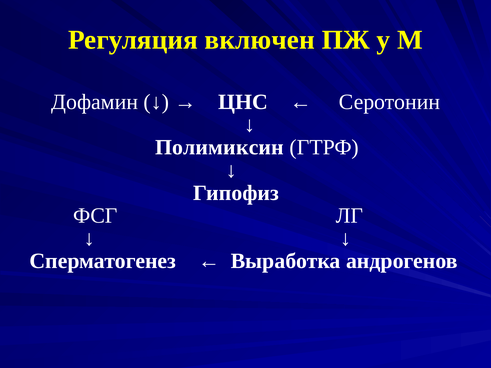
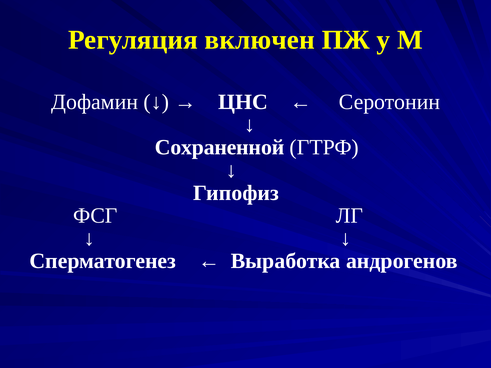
Полимиксин: Полимиксин -> Сохраненной
